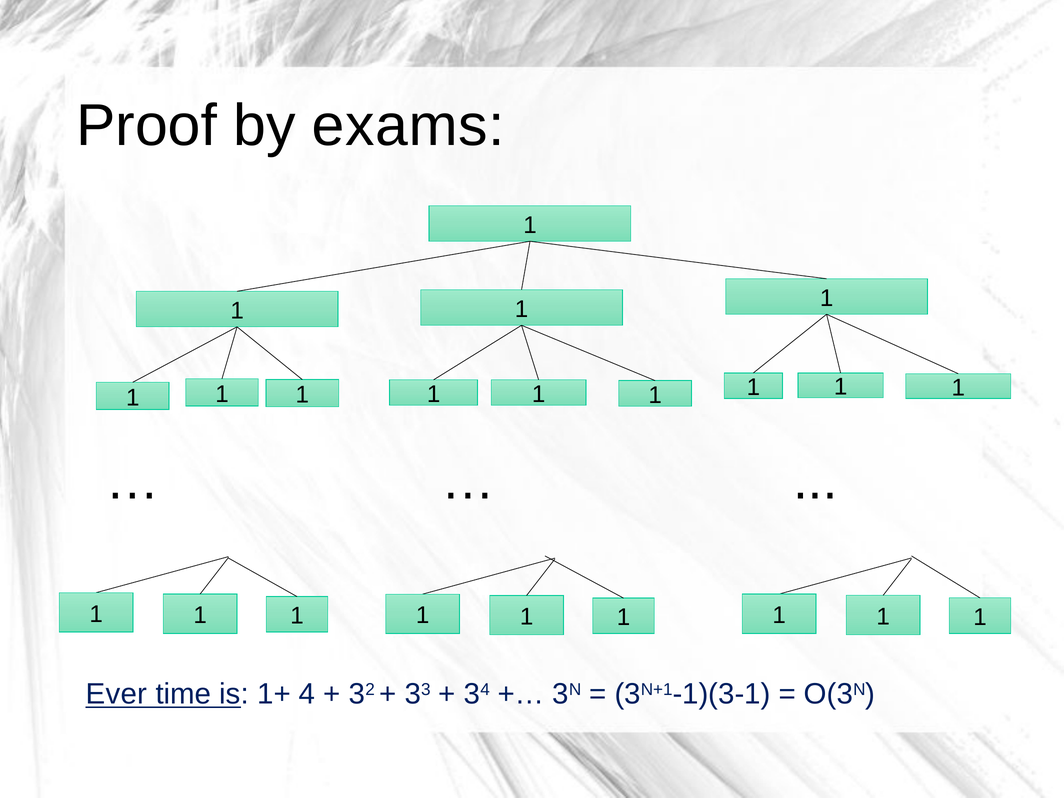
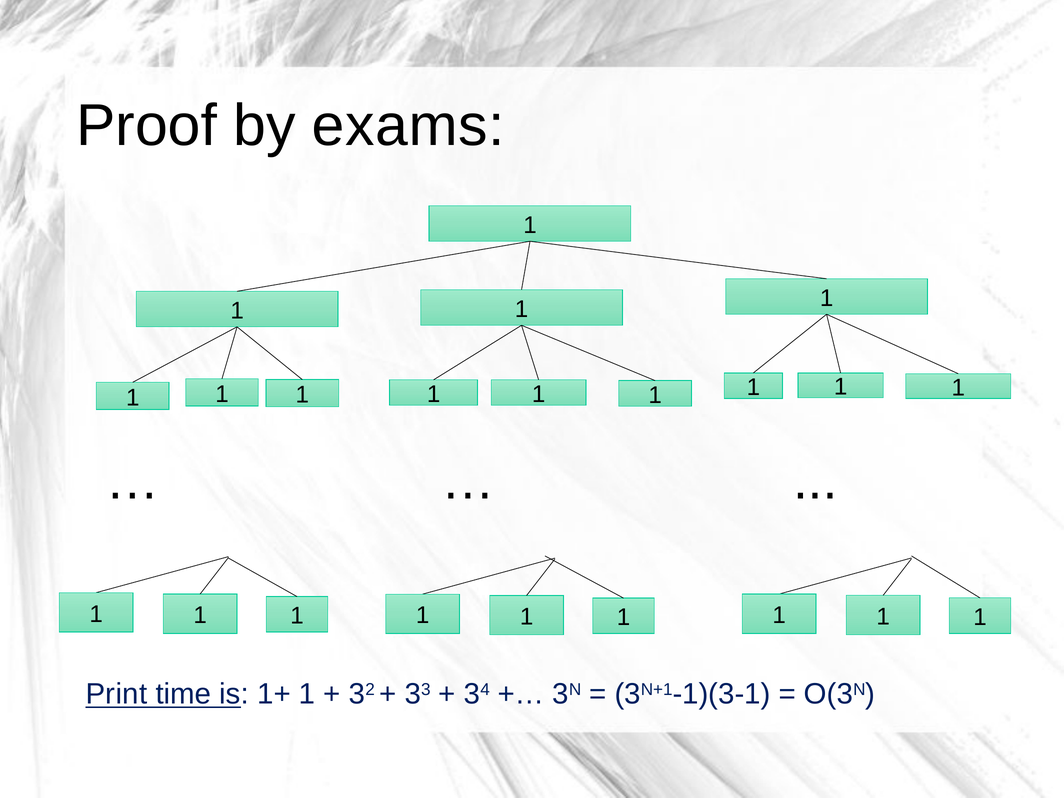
Ever: Ever -> Print
1+ 4: 4 -> 1
